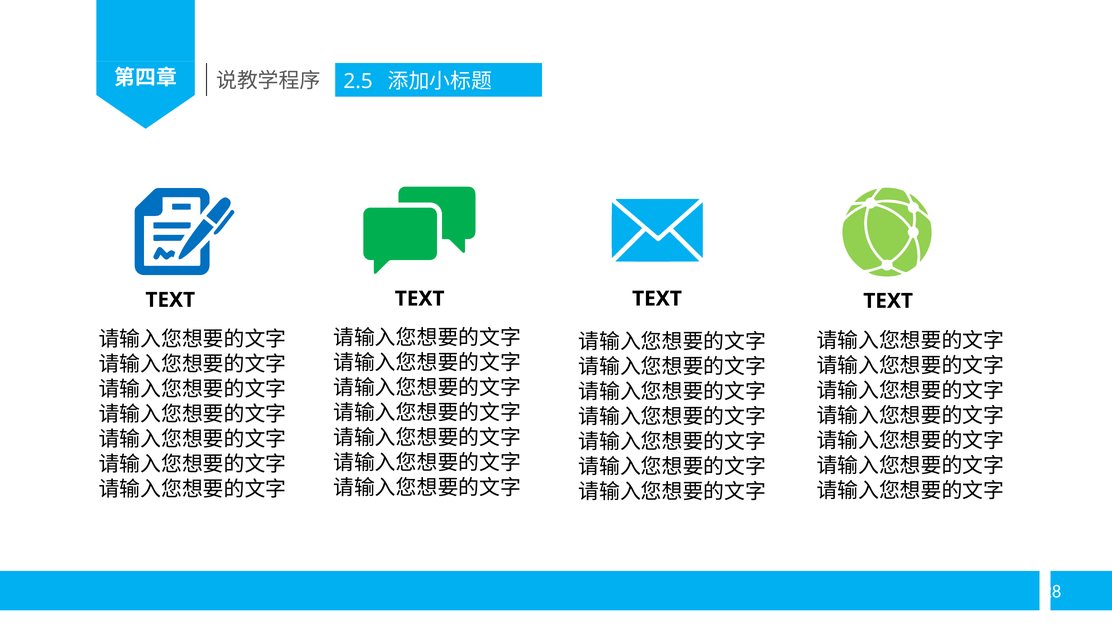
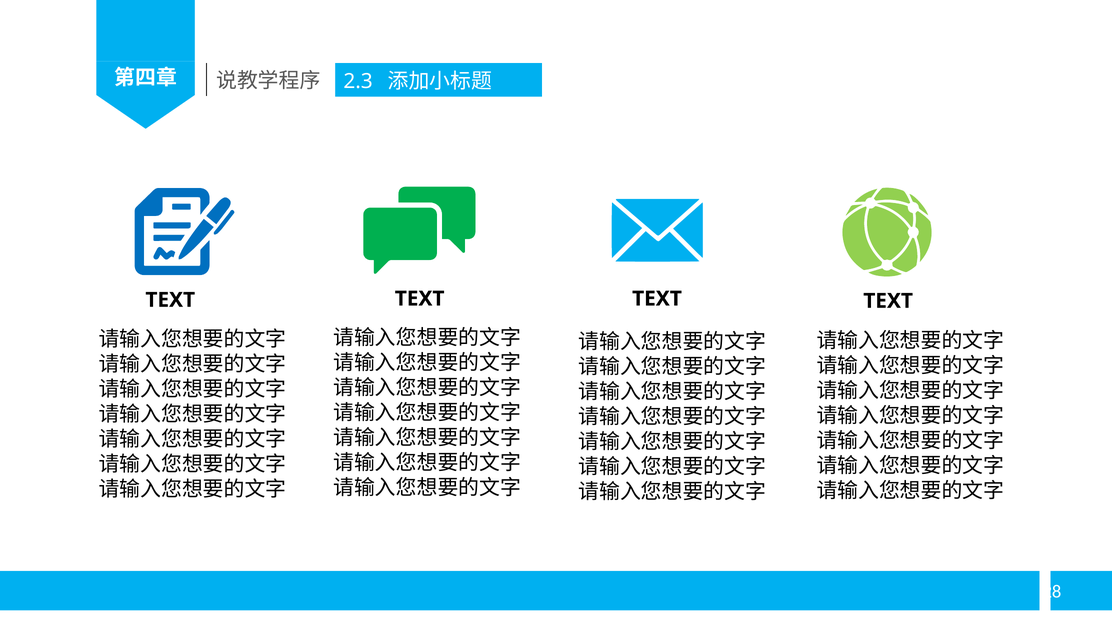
2.5: 2.5 -> 2.3
